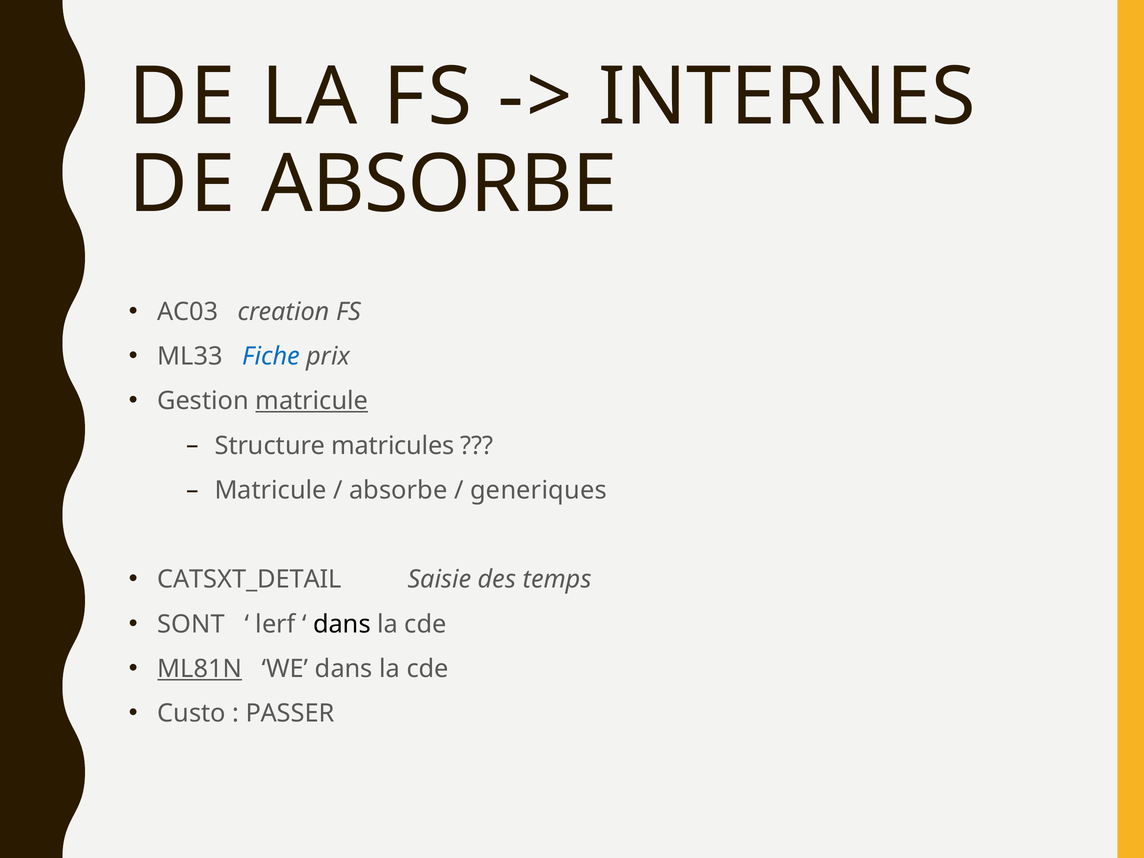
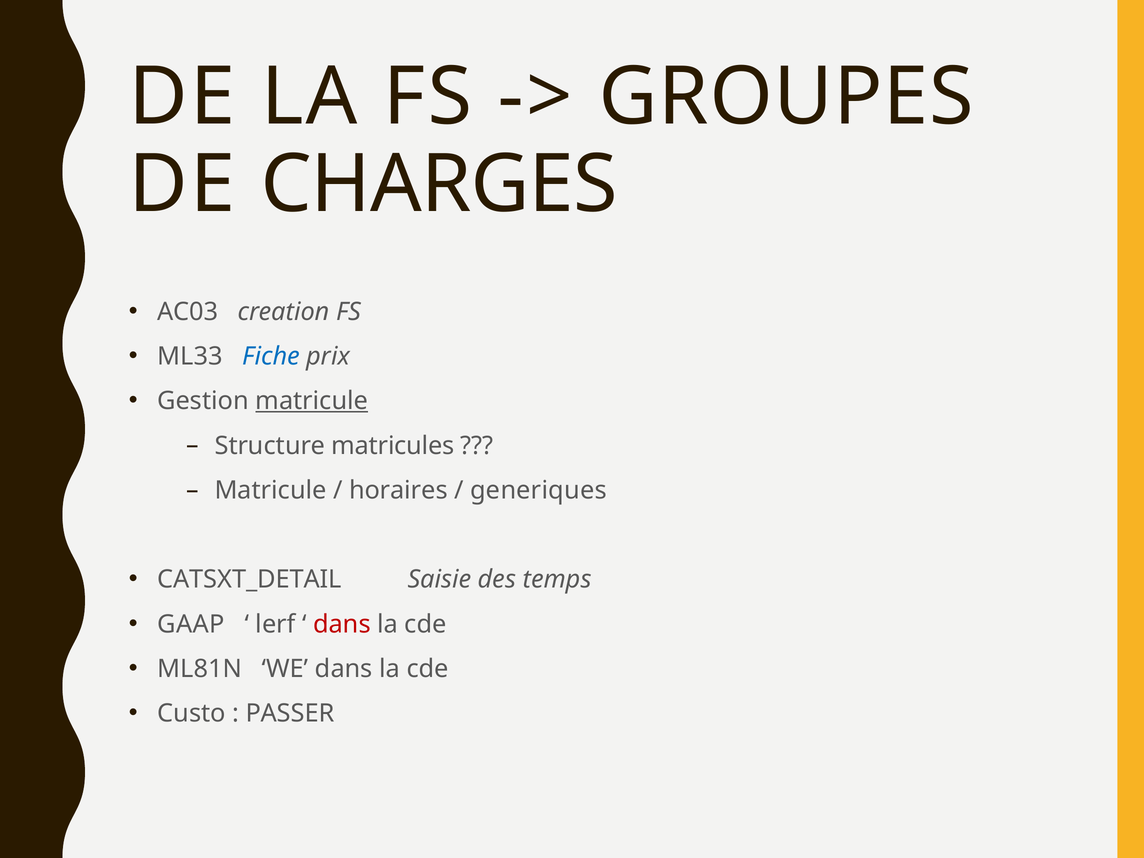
INTERNES: INTERNES -> GROUPES
DE ABSORBE: ABSORBE -> CHARGES
absorbe at (398, 490): absorbe -> horaires
SONT: SONT -> GAAP
dans at (342, 624) colour: black -> red
ML81N underline: present -> none
